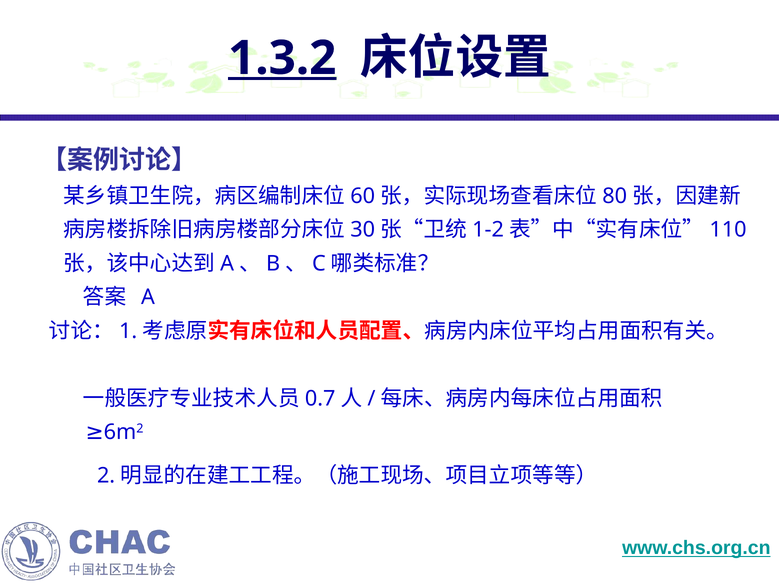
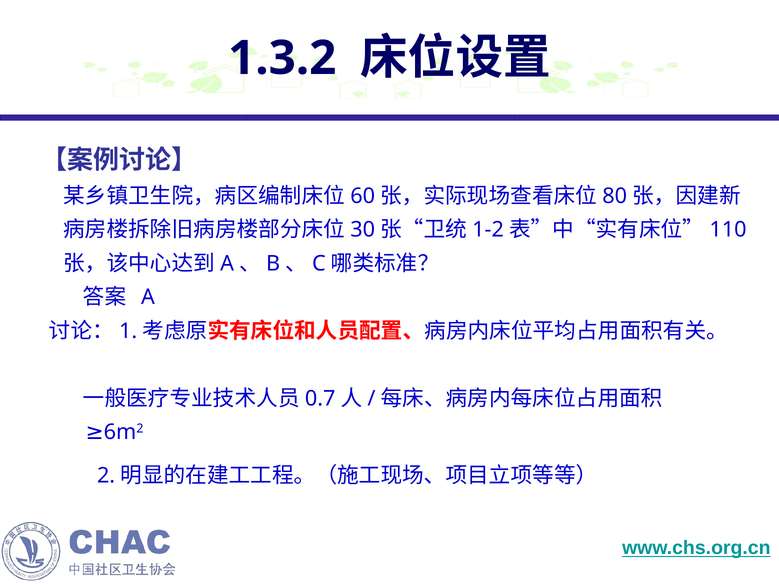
1.3.2 underline: present -> none
